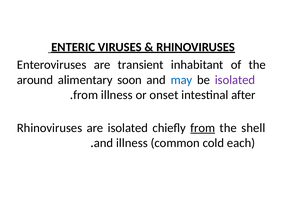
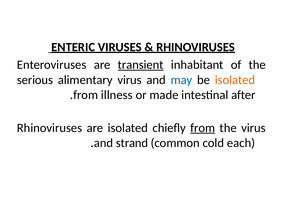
transient underline: none -> present
around: around -> serious
alimentary soon: soon -> virus
isolated at (235, 80) colour: purple -> orange
onset: onset -> made
the shell: shell -> virus
and illness: illness -> strand
